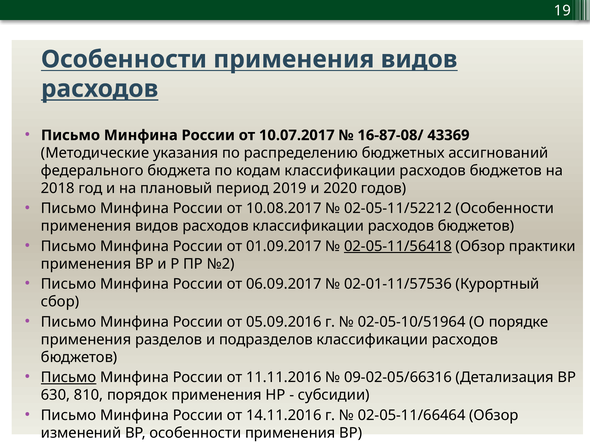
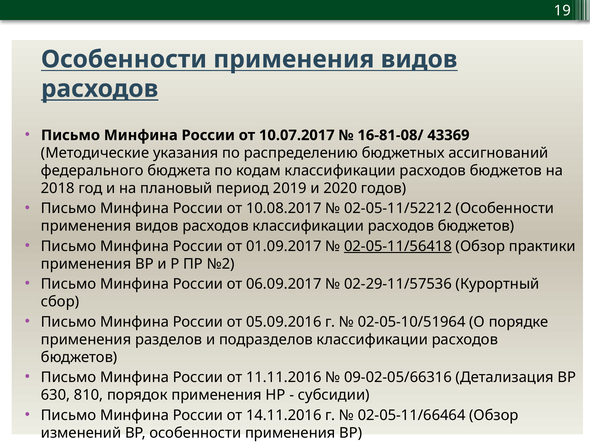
16-87-08/: 16-87-08/ -> 16-81-08/
02-01-11/57536: 02-01-11/57536 -> 02-29-11/57536
Письмо at (69, 378) underline: present -> none
